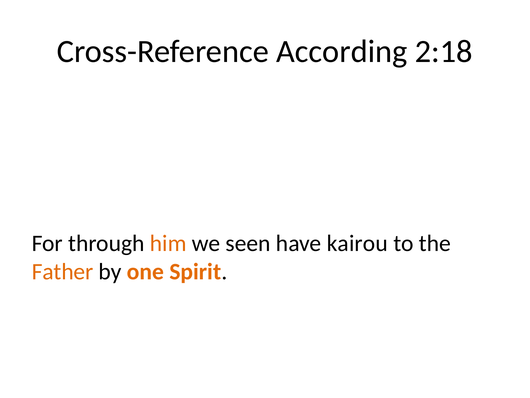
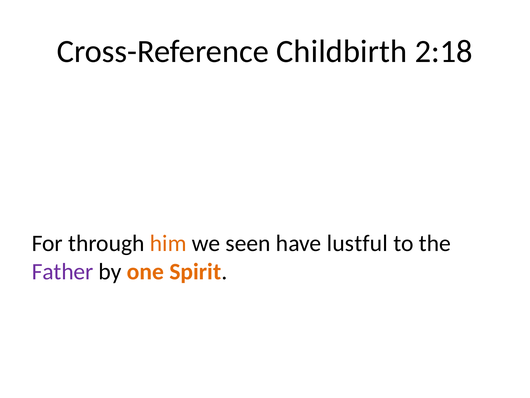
According: According -> Childbirth
kairou: kairou -> lustful
Father colour: orange -> purple
